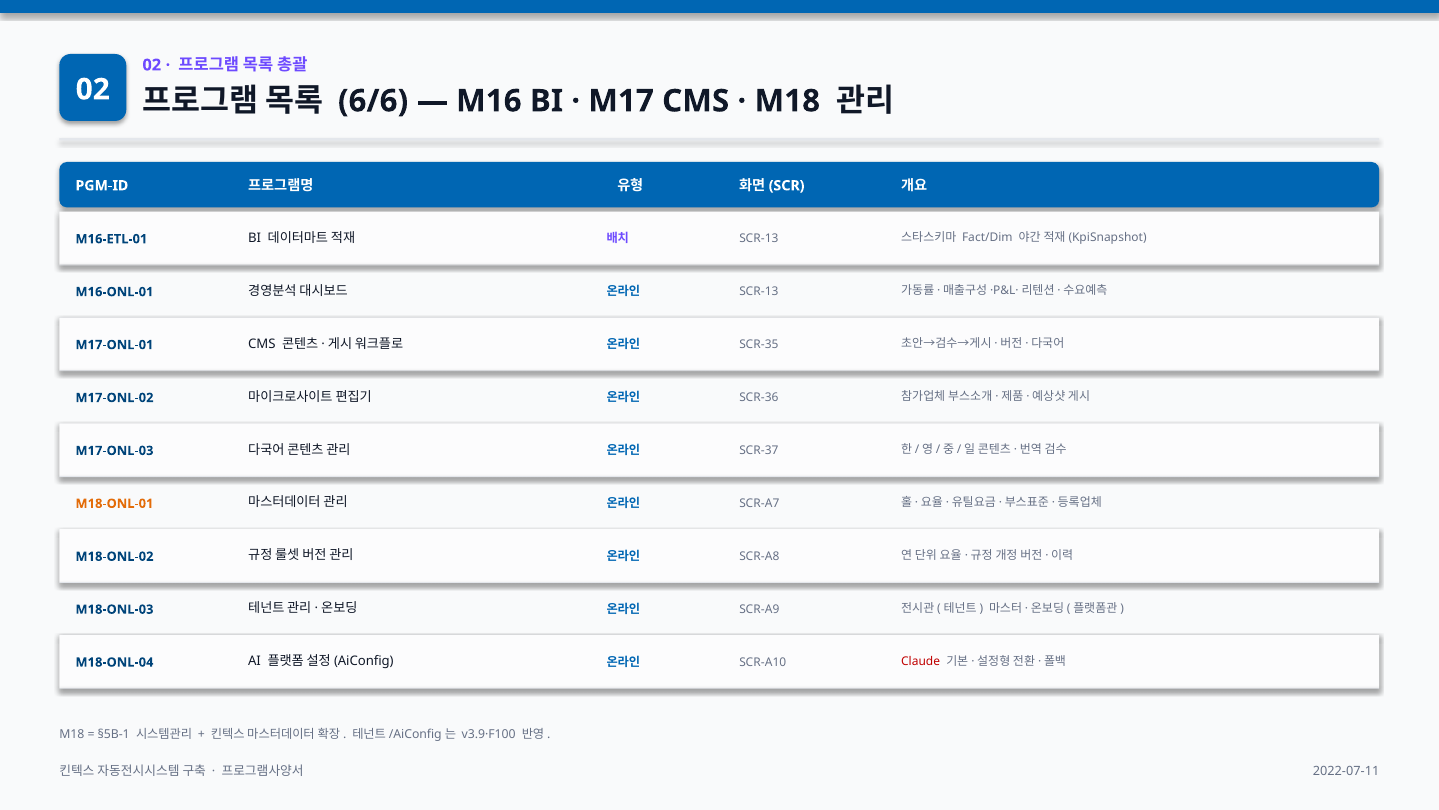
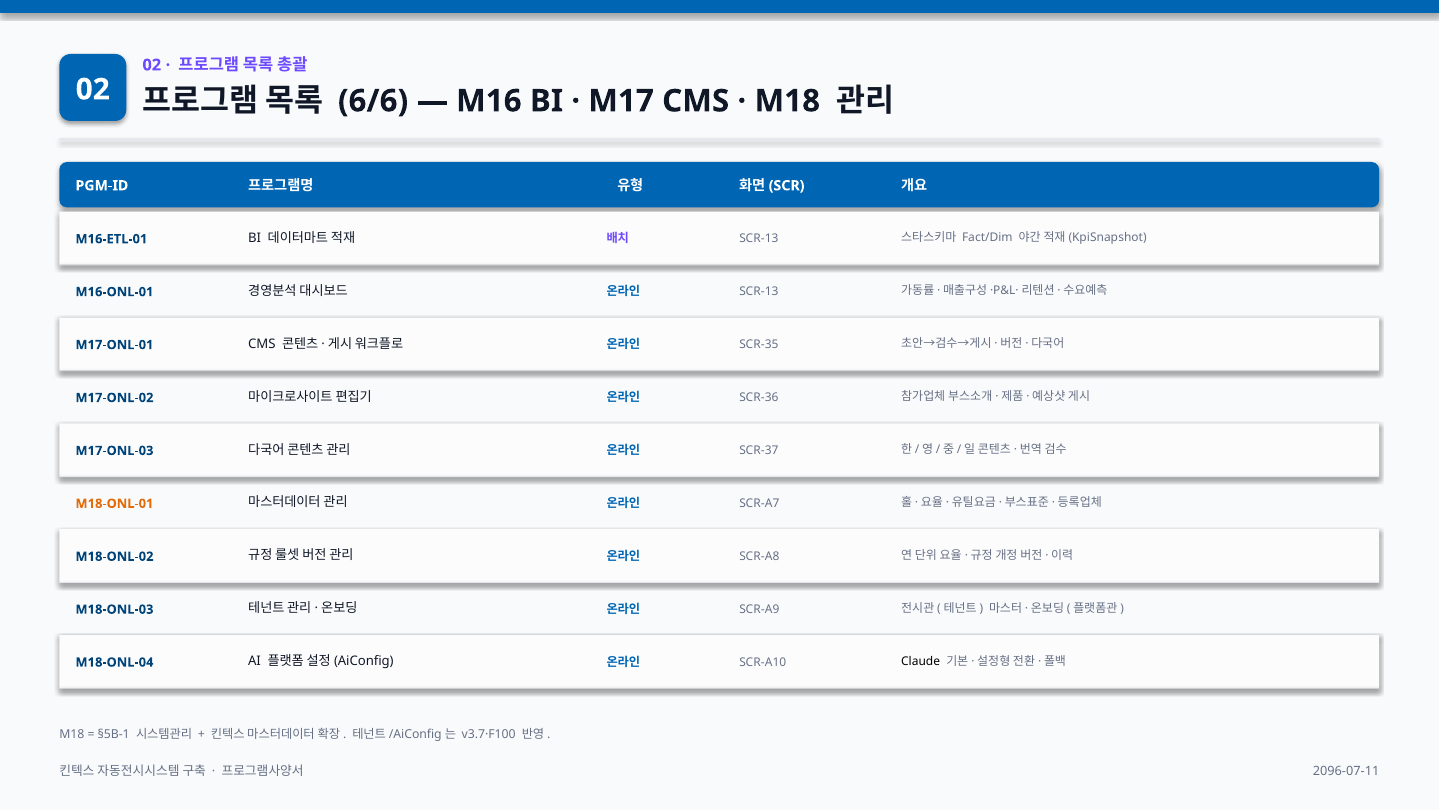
Claude colour: red -> black
v3.9·F100: v3.9·F100 -> v3.7·F100
2022-07-11: 2022-07-11 -> 2096-07-11
